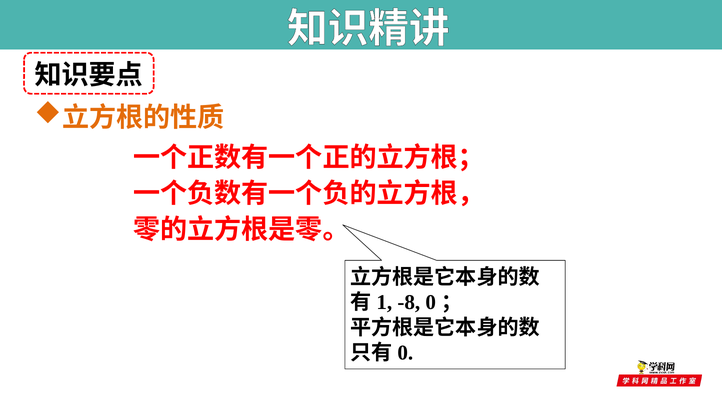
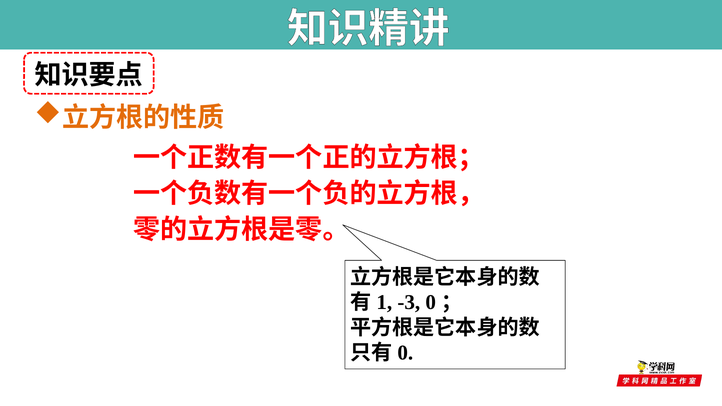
-8: -8 -> -3
